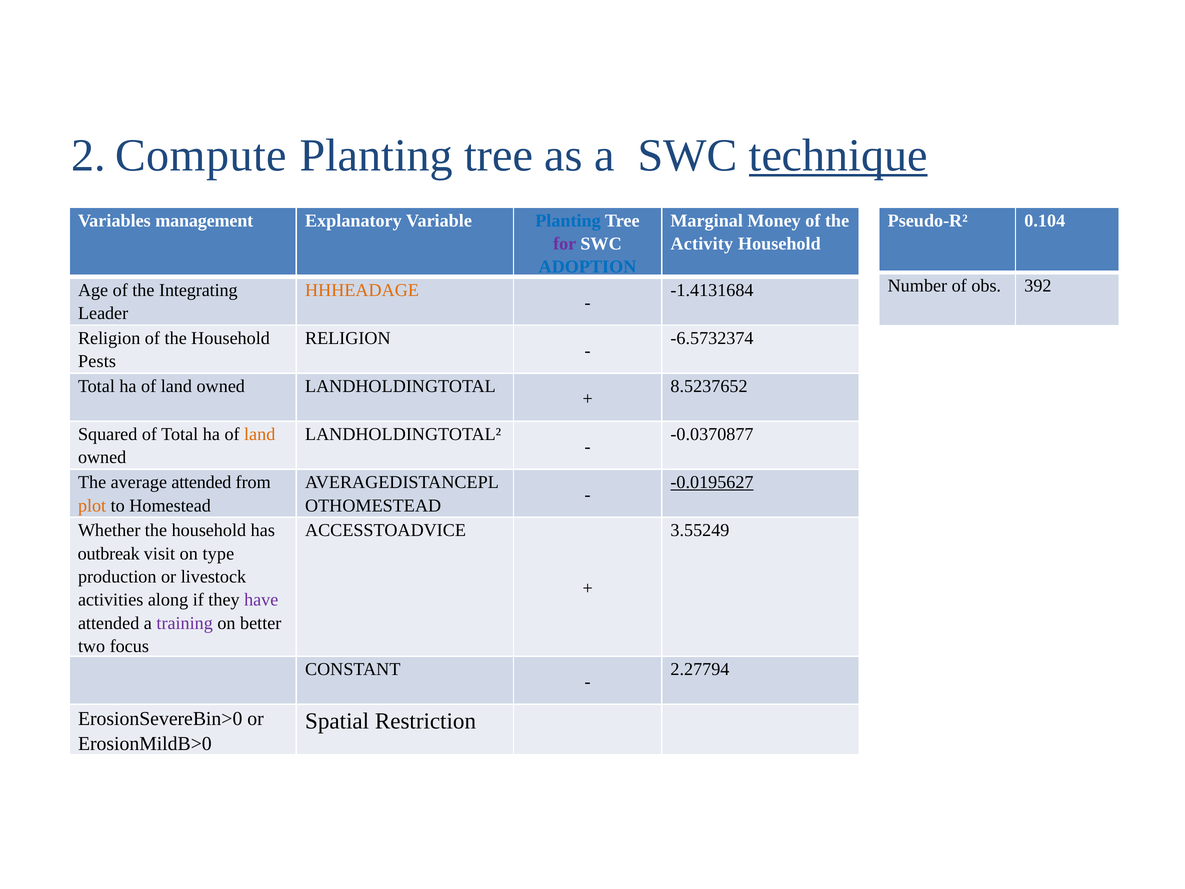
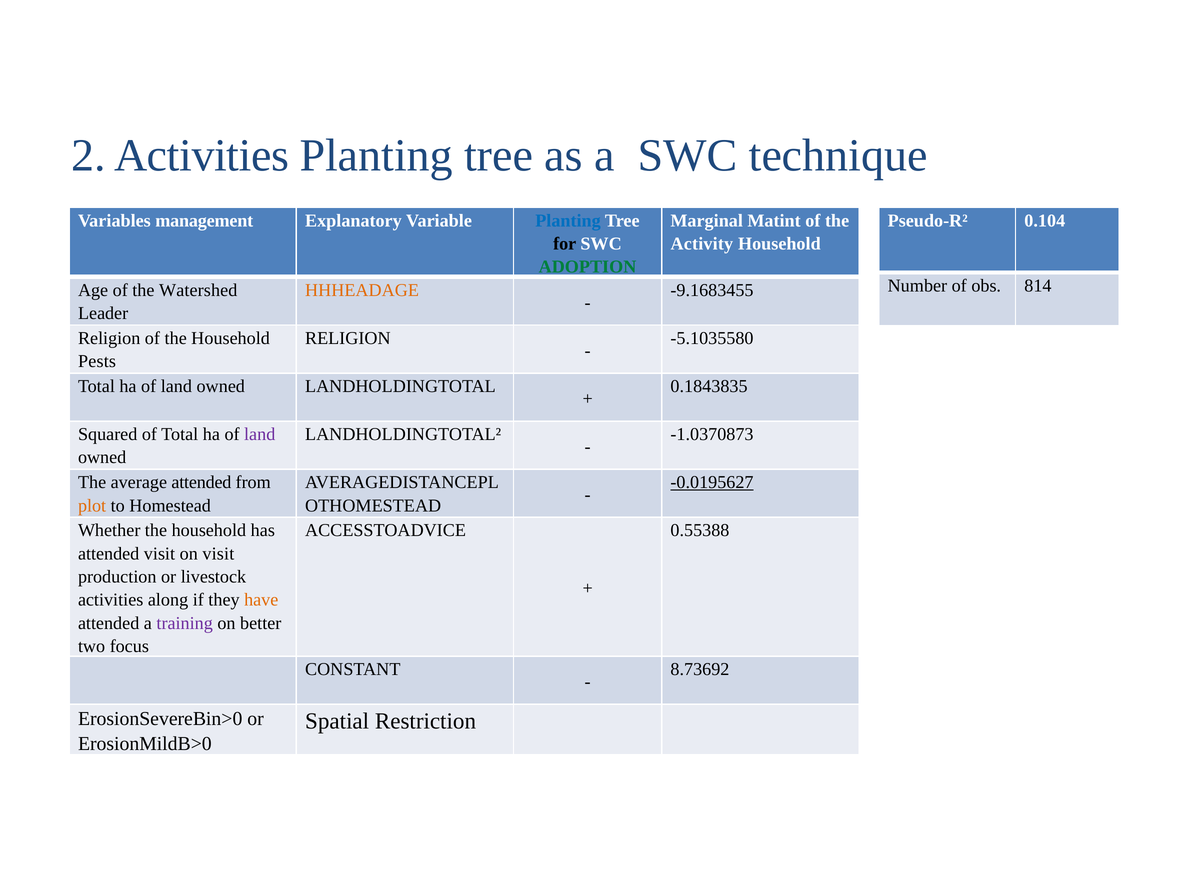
2 Compute: Compute -> Activities
technique underline: present -> none
Money: Money -> Matint
for colour: purple -> black
ADOPTION colour: blue -> green
392: 392 -> 814
Integrating: Integrating -> Watershed
-1.4131684: -1.4131684 -> -9.1683455
-6.5732374: -6.5732374 -> -5.1035580
8.5237652: 8.5237652 -> 0.1843835
land at (260, 434) colour: orange -> purple
-0.0370877: -0.0370877 -> -1.0370873
3.55249: 3.55249 -> 0.55388
outbreak at (109, 553): outbreak -> attended
on type: type -> visit
have colour: purple -> orange
2.27794: 2.27794 -> 8.73692
